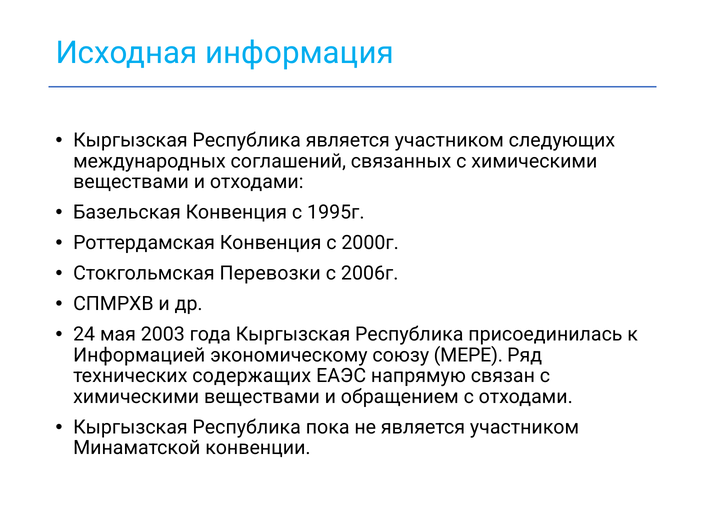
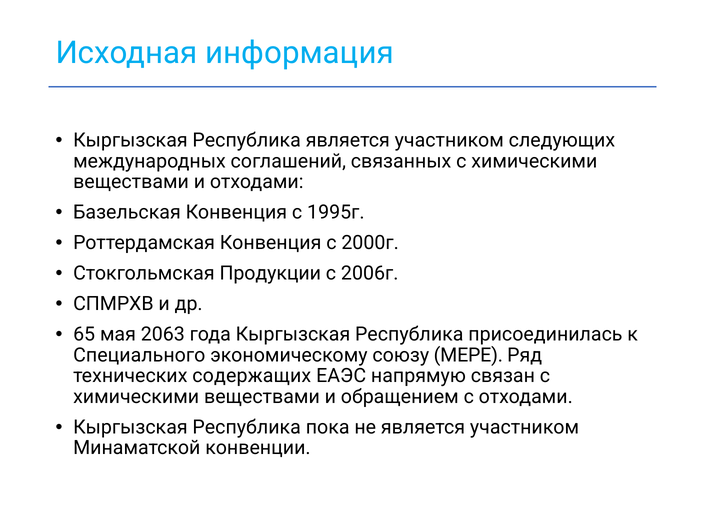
Перевозки: Перевозки -> Продукции
24: 24 -> 65
2003: 2003 -> 2063
Информацией: Информацией -> Специального
